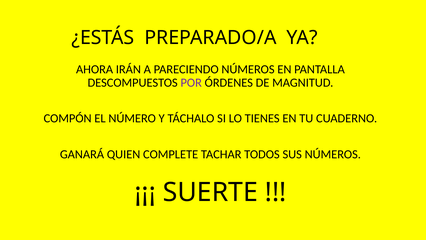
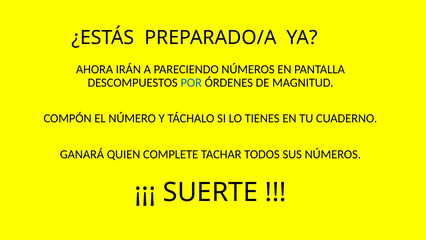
POR colour: purple -> blue
